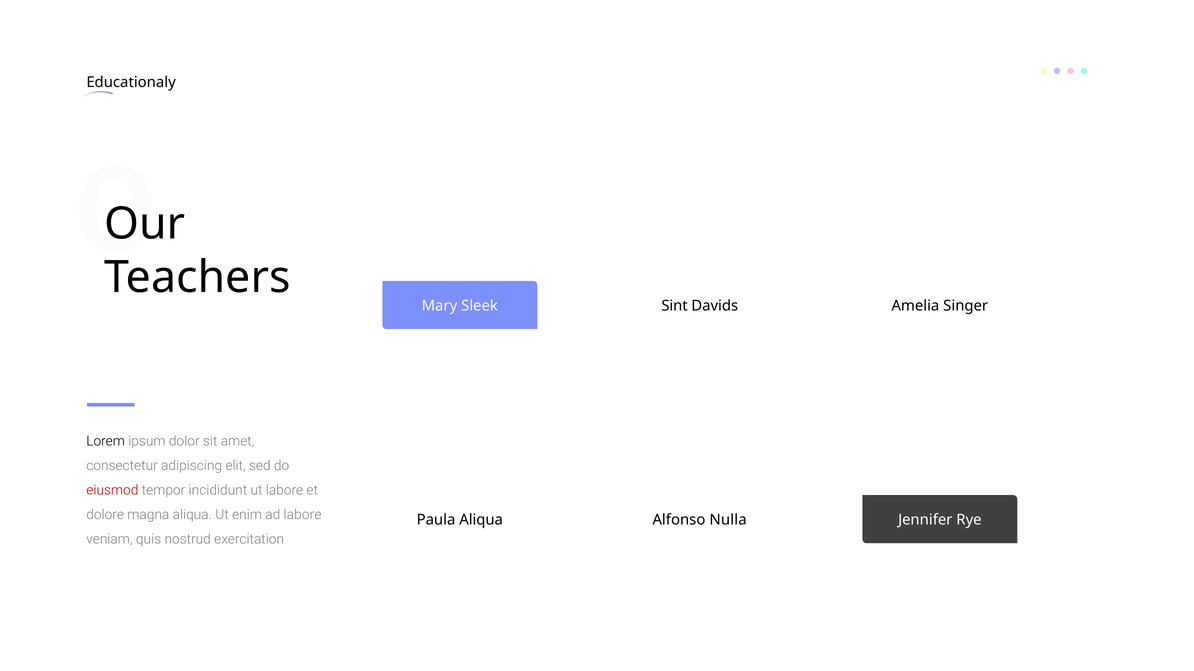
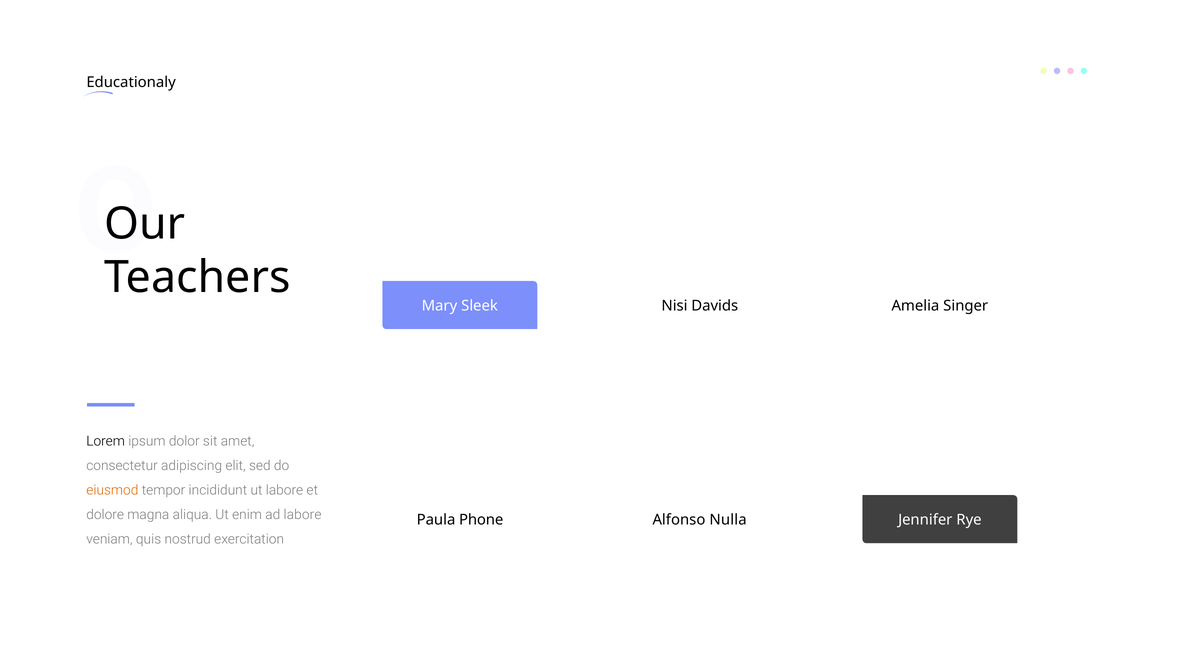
Sint: Sint -> Nisi
eiusmod colour: red -> orange
Paula Aliqua: Aliqua -> Phone
